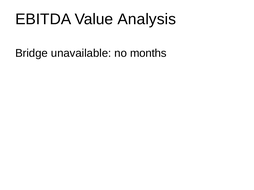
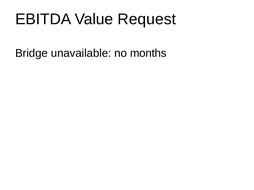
Analysis: Analysis -> Request
